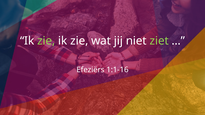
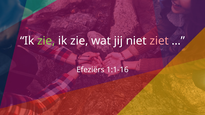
ziet colour: light green -> pink
